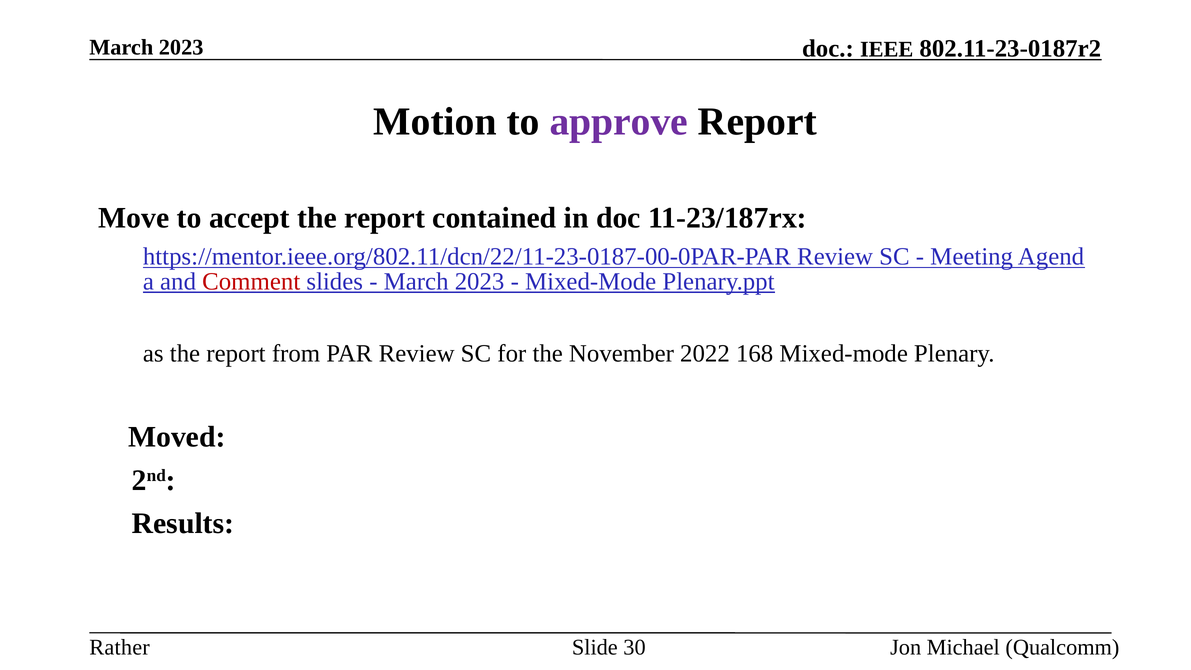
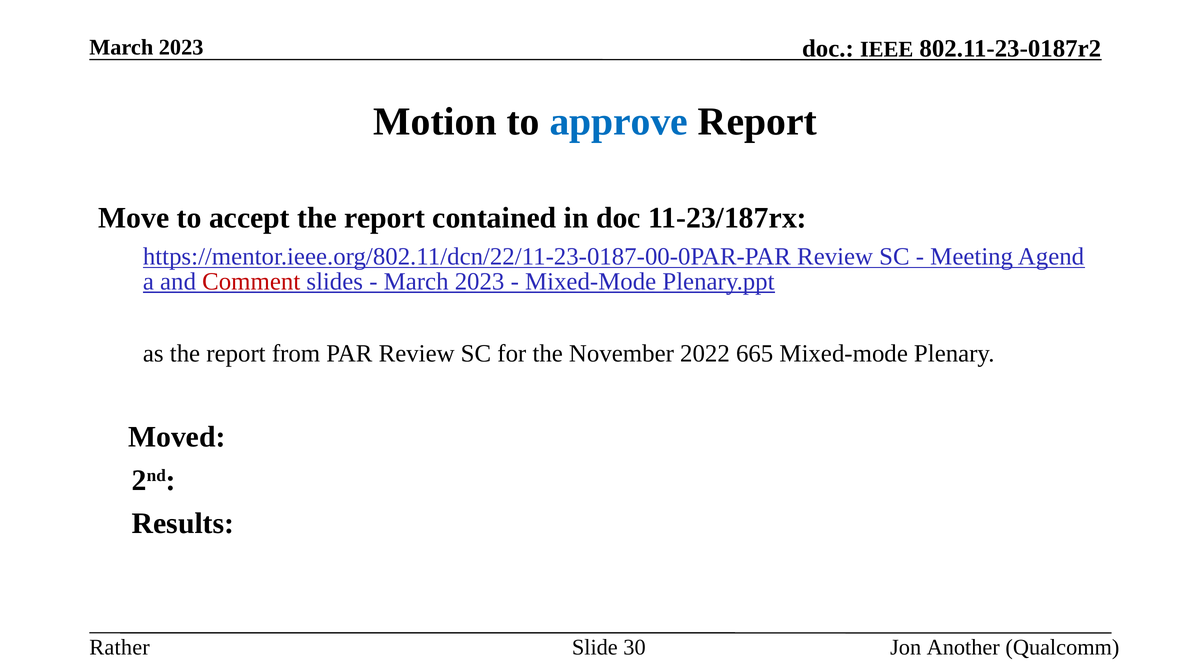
approve colour: purple -> blue
168: 168 -> 665
Michael: Michael -> Another
